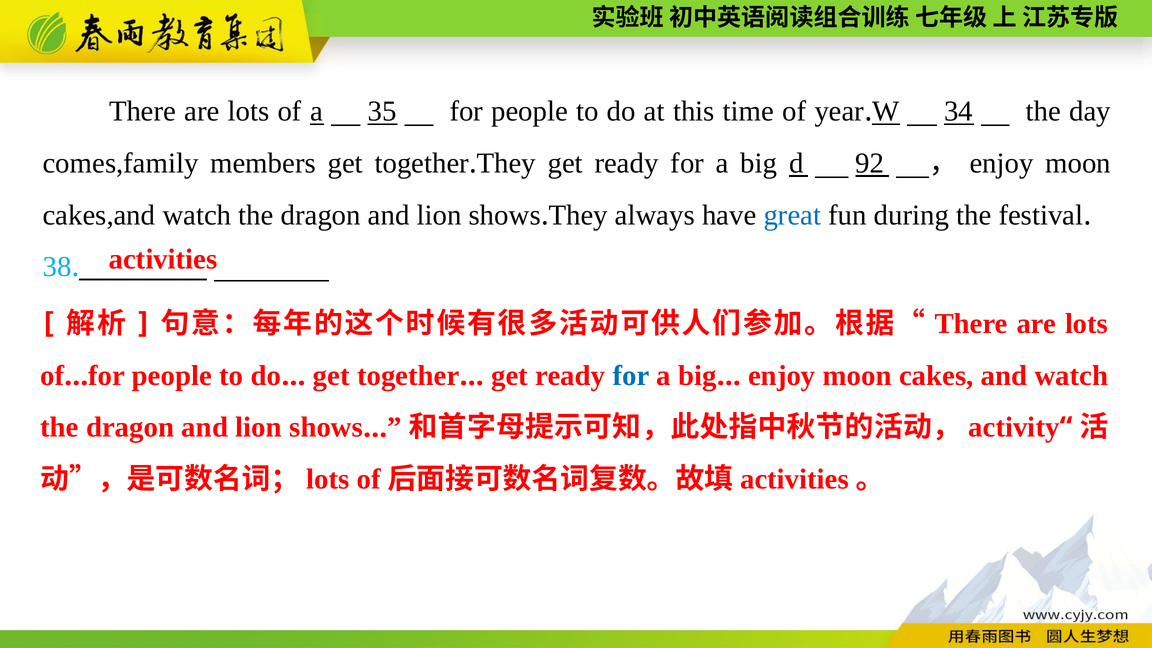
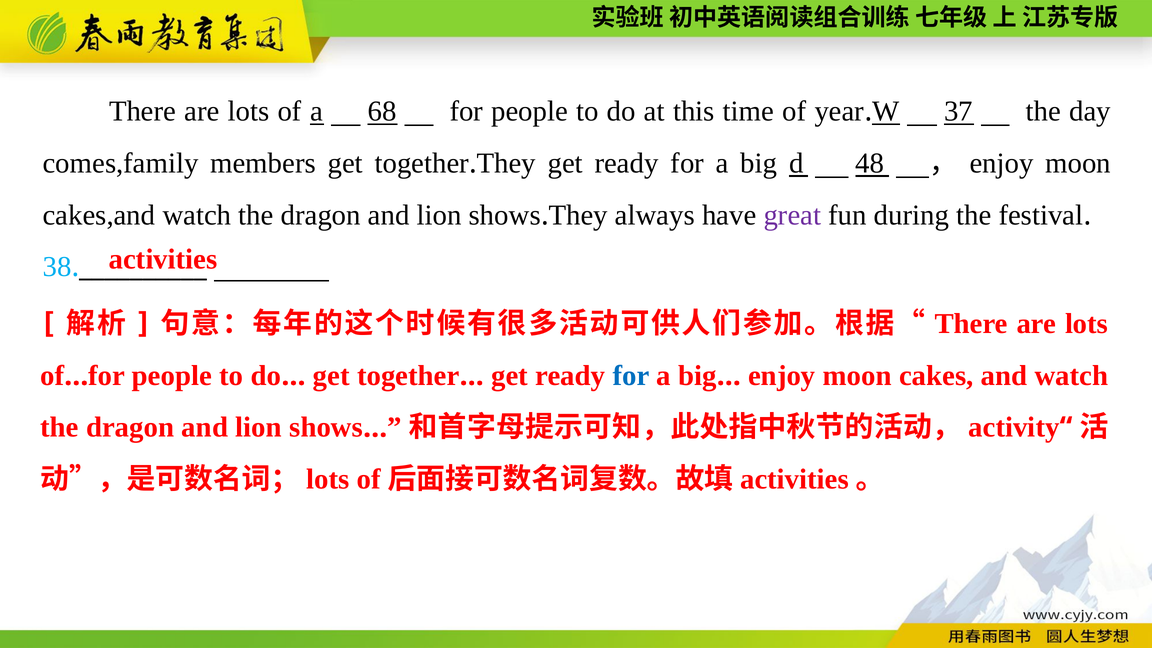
35: 35 -> 68
34: 34 -> 37
92: 92 -> 48
great colour: blue -> purple
